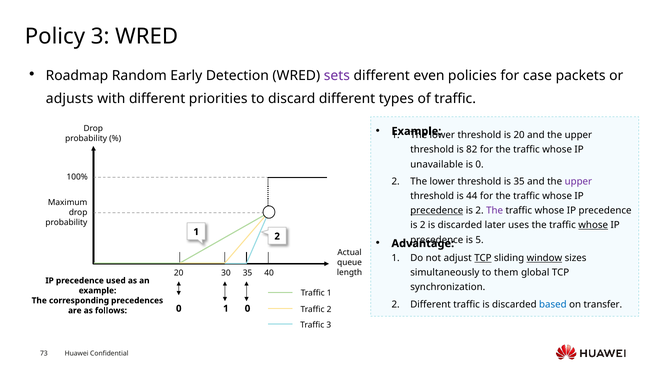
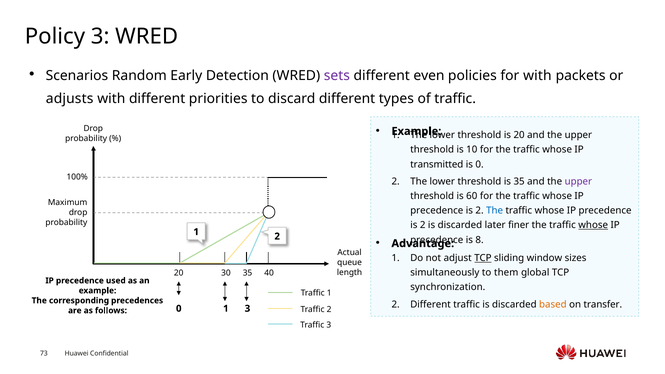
Roadmap: Roadmap -> Scenarios
for case: case -> with
82: 82 -> 10
unavailable: unavailable -> transmitted
44: 44 -> 60
precedence at (437, 211) underline: present -> none
The at (495, 211) colour: purple -> blue
uses: uses -> finer
5: 5 -> 8
window underline: present -> none
based colour: blue -> orange
1 0: 0 -> 3
